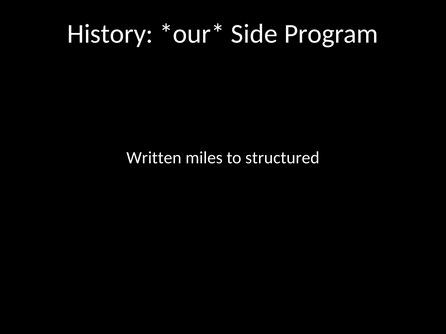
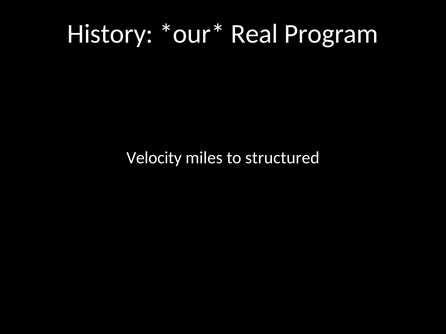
Side: Side -> Real
Written: Written -> Velocity
